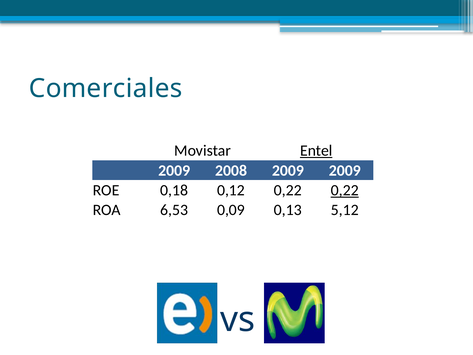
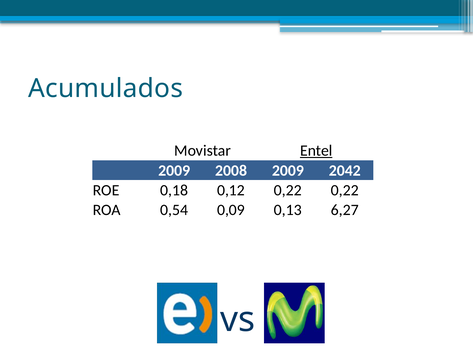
Comerciales: Comerciales -> Acumulados
2009 2009: 2009 -> 2042
0,22 at (345, 190) underline: present -> none
6,53: 6,53 -> 0,54
5,12: 5,12 -> 6,27
